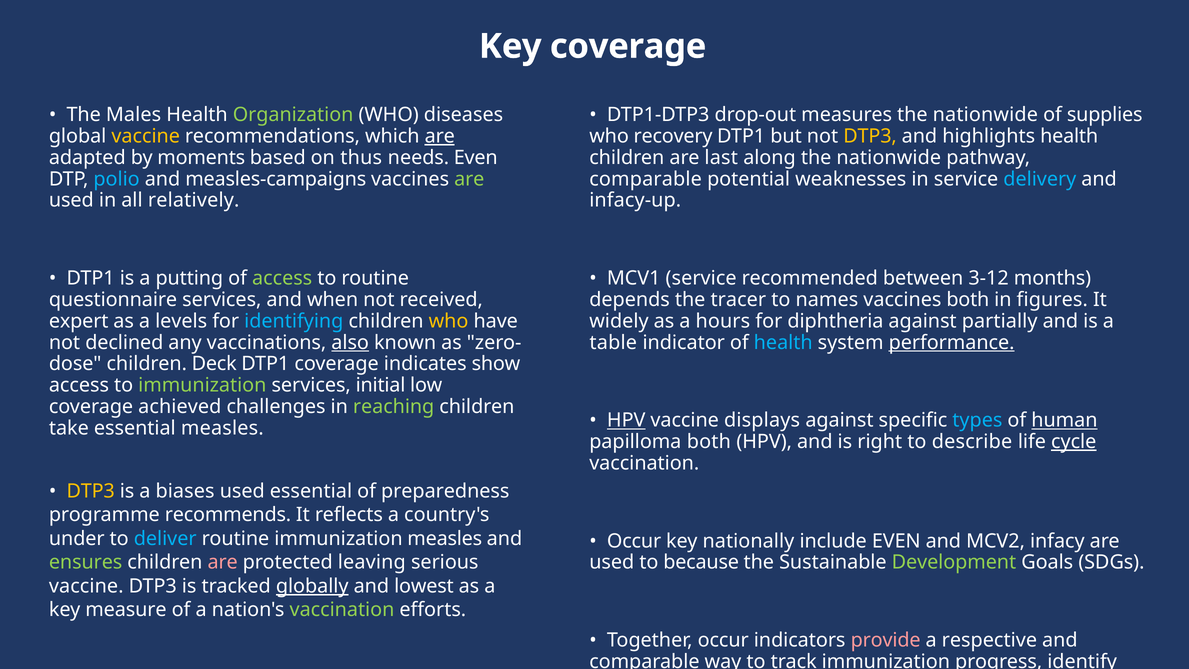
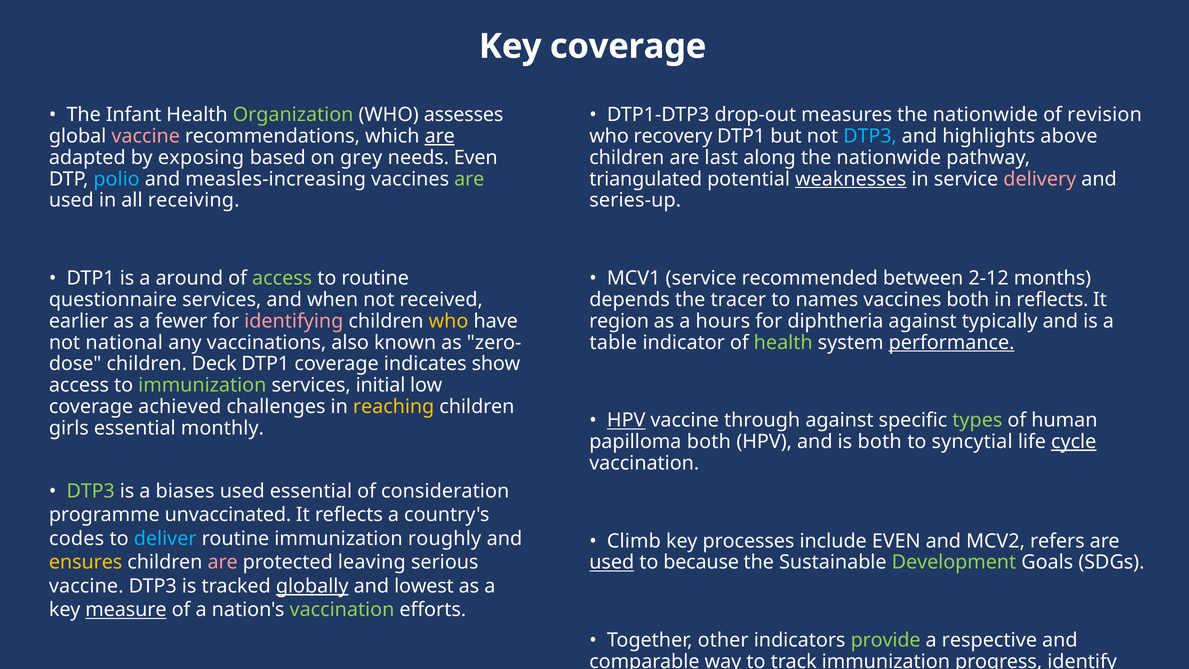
Males: Males -> Infant
diseases: diseases -> assesses
supplies: supplies -> revision
vaccine at (146, 136) colour: yellow -> pink
DTP3 at (870, 136) colour: yellow -> light blue
highlights health: health -> above
moments: moments -> exposing
thus: thus -> grey
measles-campaigns: measles-campaigns -> measles-increasing
comparable at (646, 179): comparable -> triangulated
weaknesses underline: none -> present
delivery colour: light blue -> pink
relatively: relatively -> receiving
infacy-up: infacy-up -> series-up
putting: putting -> around
3-12: 3-12 -> 2-12
in figures: figures -> reflects
expert: expert -> earlier
levels: levels -> fewer
identifying colour: light blue -> pink
widely: widely -> region
partially: partially -> typically
declined: declined -> national
also underline: present -> none
health at (783, 342) colour: light blue -> light green
reaching colour: light green -> yellow
displays: displays -> through
types colour: light blue -> light green
human underline: present -> none
take: take -> girls
essential measles: measles -> monthly
is right: right -> both
describe: describe -> syncytial
DTP3 at (91, 491) colour: yellow -> light green
preparedness: preparedness -> consideration
recommends: recommends -> unvaccinated
under at (77, 538): under -> codes
immunization measles: measles -> roughly
Occur at (634, 541): Occur -> Climb
nationally: nationally -> processes
infacy: infacy -> refers
ensures colour: light green -> yellow
used at (612, 562) underline: none -> present
measure underline: none -> present
Together occur: occur -> other
provide colour: pink -> light green
